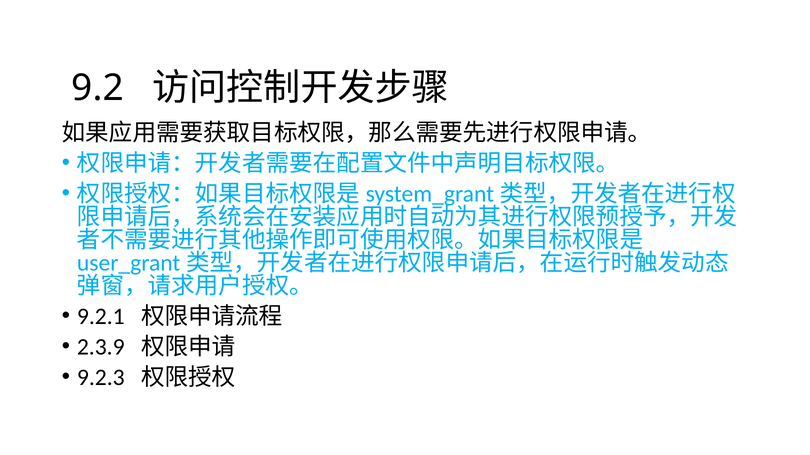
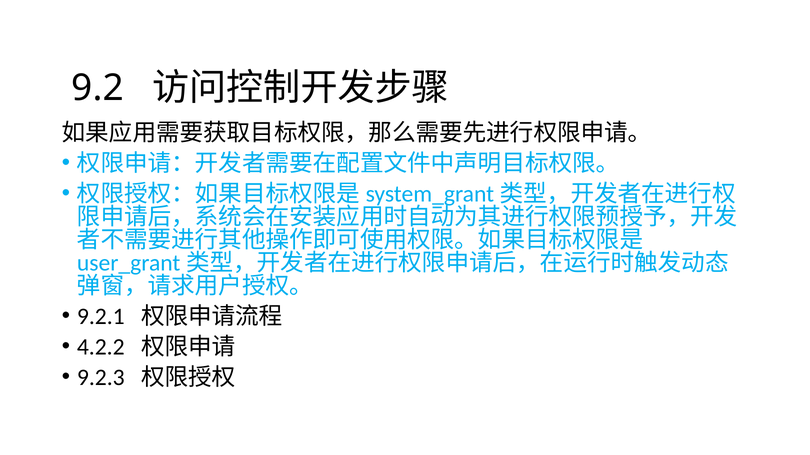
2.3.9: 2.3.9 -> 4.2.2
